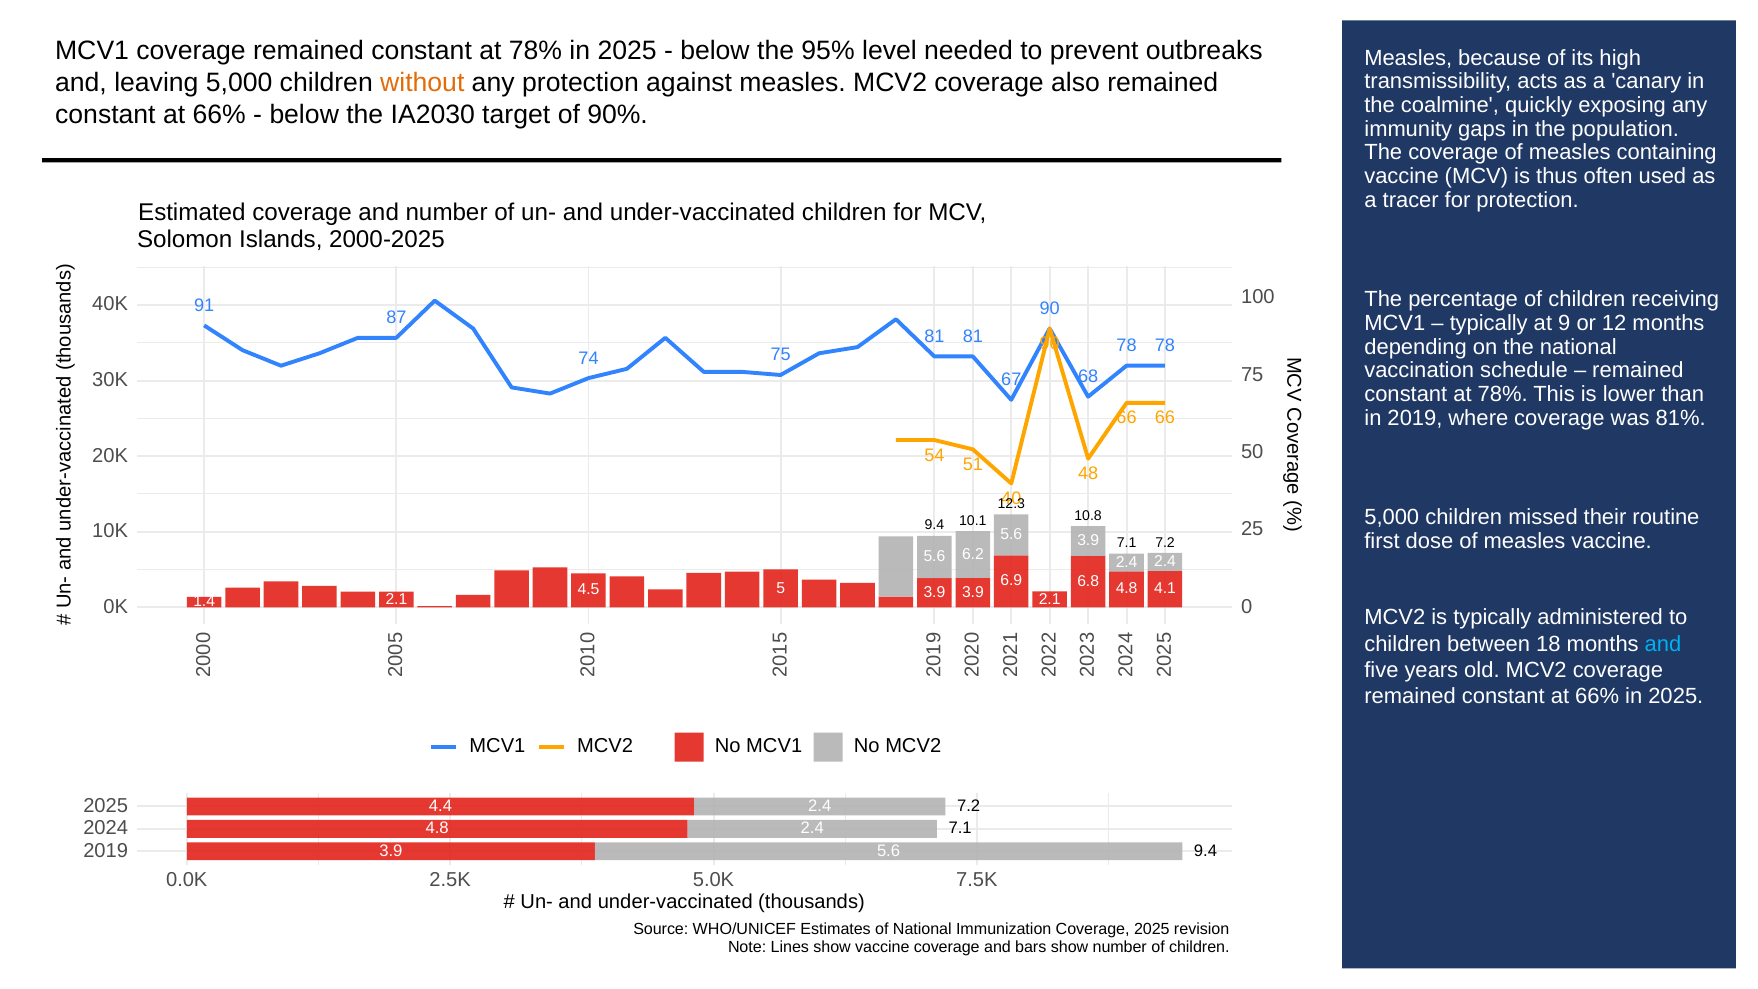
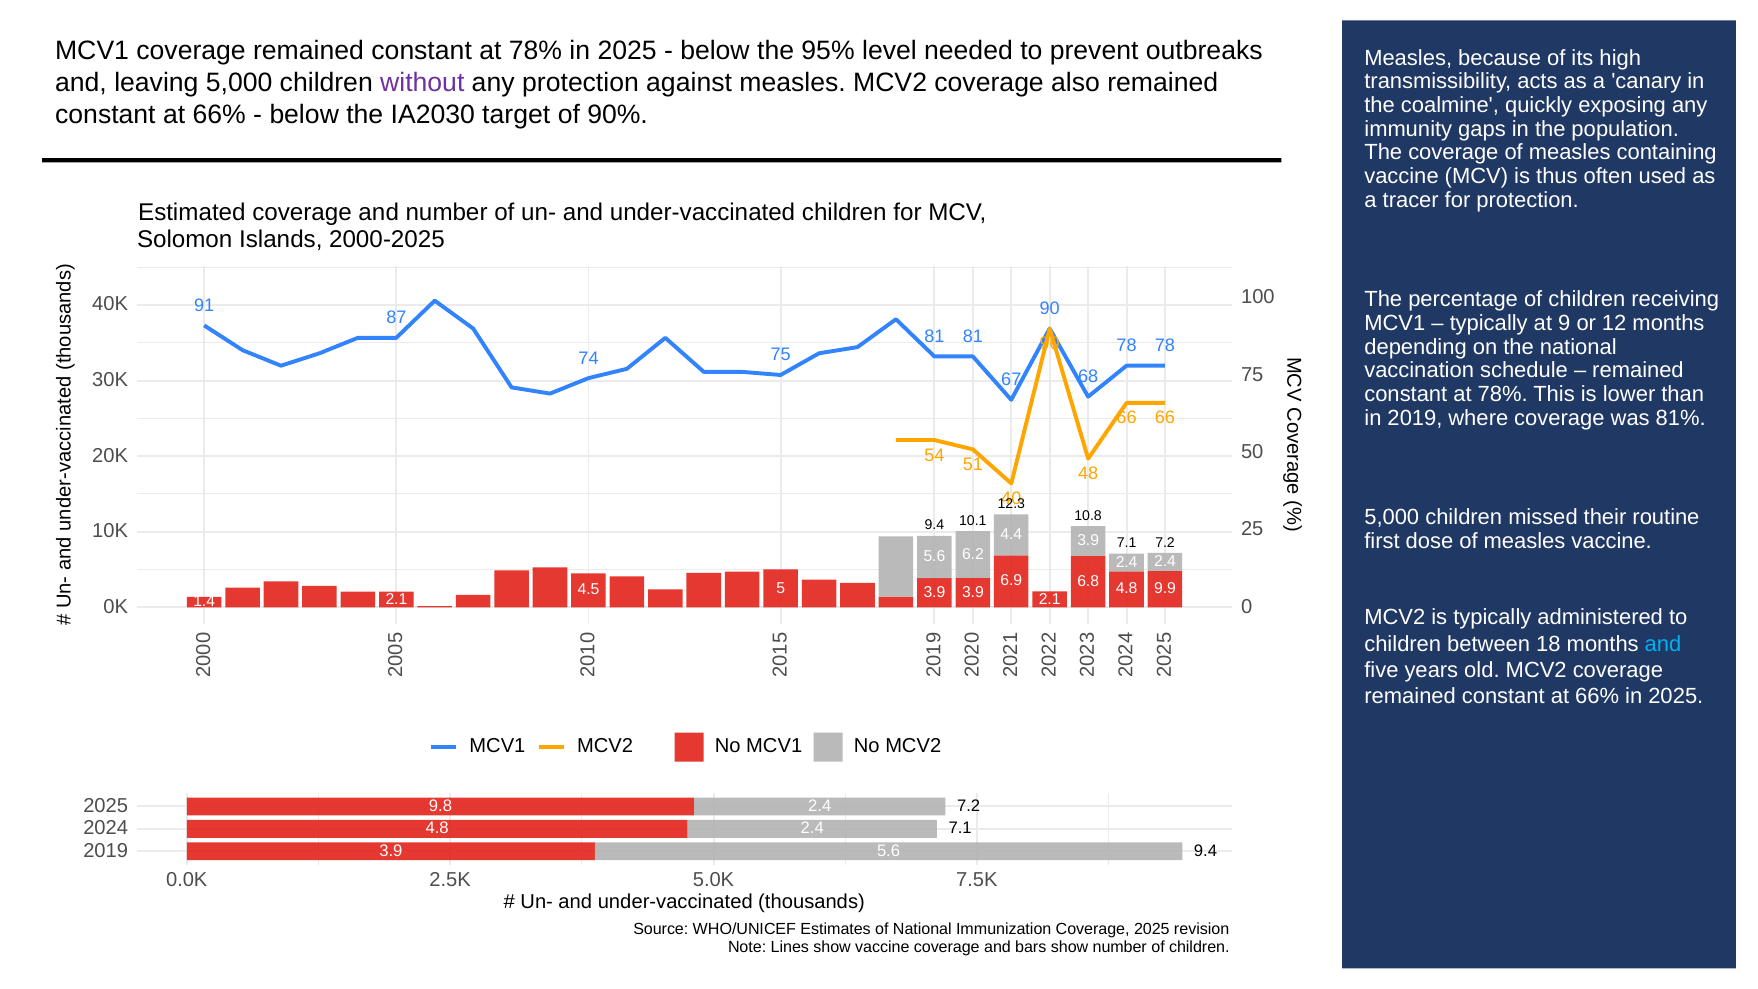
without colour: orange -> purple
5.6 at (1011, 534): 5.6 -> 4.4
4.1: 4.1 -> 9.9
4.4: 4.4 -> 9.8
